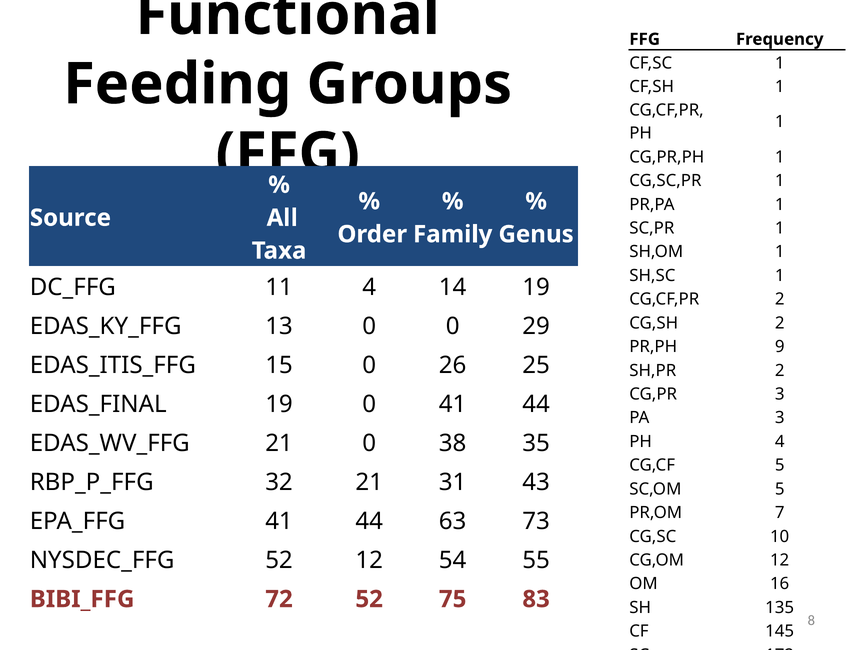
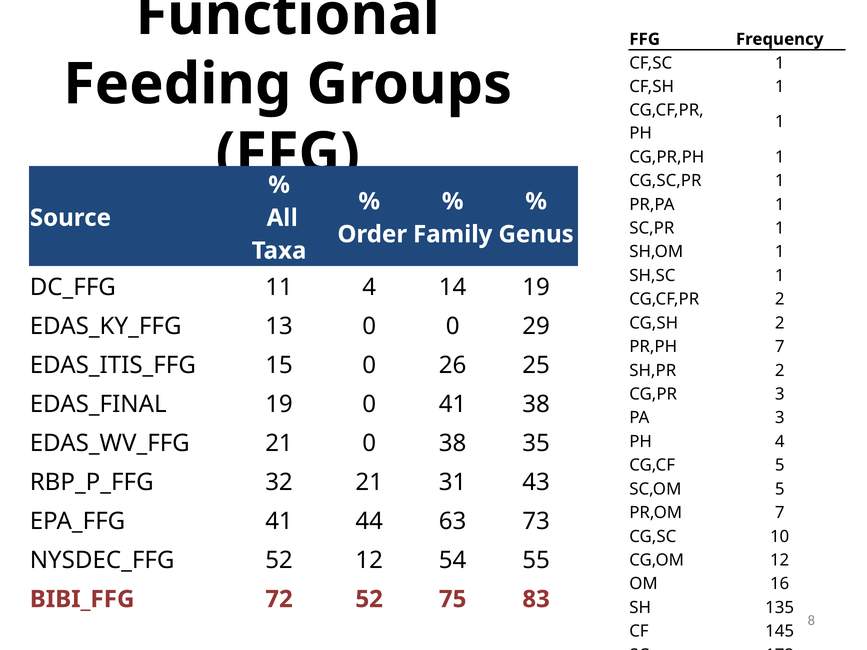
PR,PH 9: 9 -> 7
0 41 44: 44 -> 38
